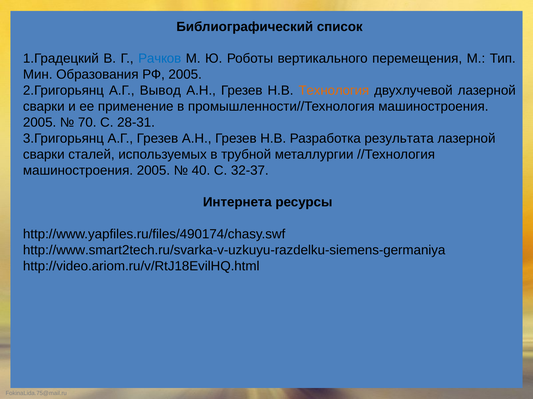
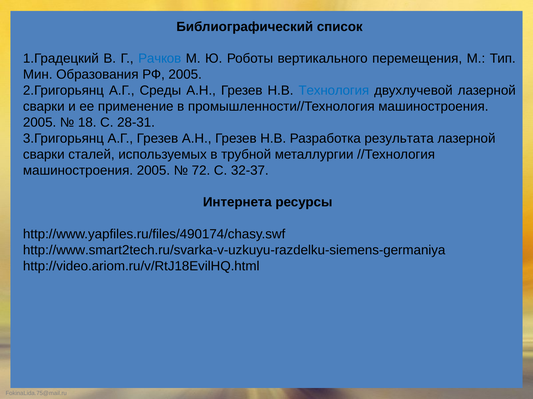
Вывод: Вывод -> Среды
Технология colour: orange -> blue
70: 70 -> 18
40: 40 -> 72
